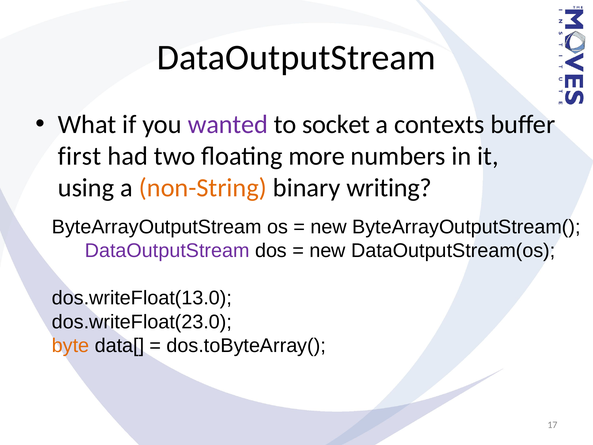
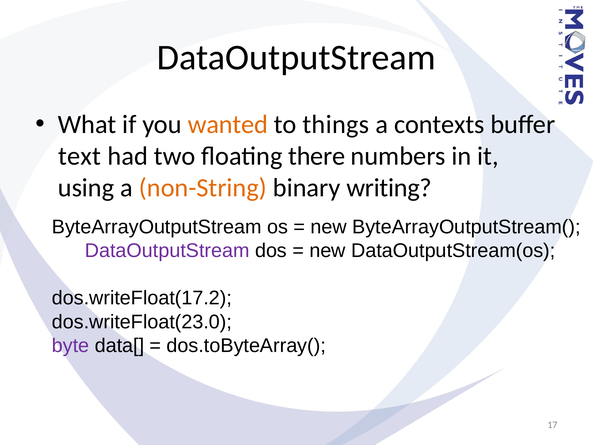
wanted colour: purple -> orange
socket: socket -> things
first: first -> text
more: more -> there
dos.writeFloat(13.0: dos.writeFloat(13.0 -> dos.writeFloat(17.2
byte colour: orange -> purple
